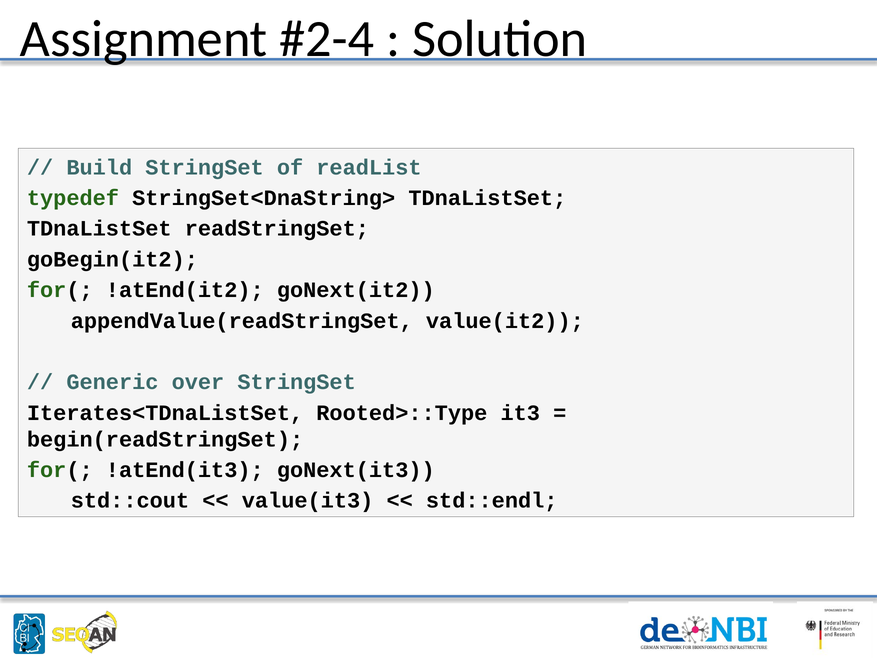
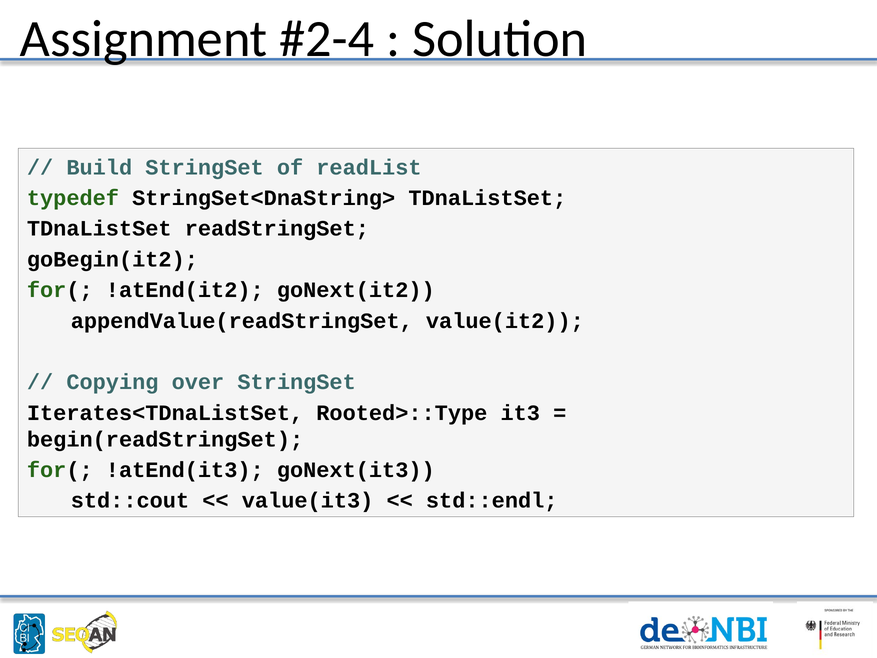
Generic: Generic -> Copying
